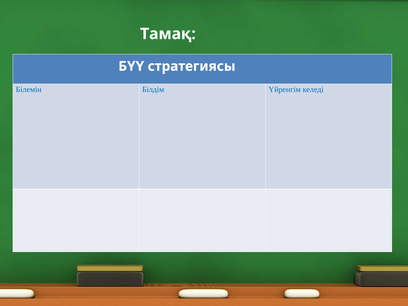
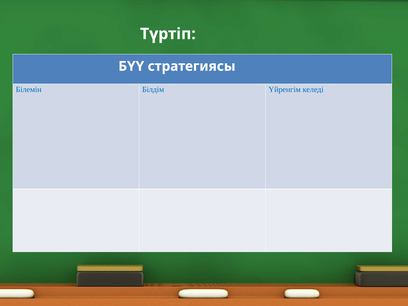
Тамақ: Тамақ -> Түртіп
